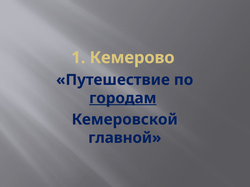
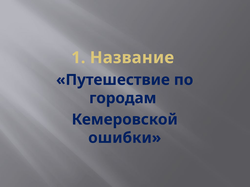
Кемерово: Кемерово -> Название
городам underline: present -> none
главной: главной -> ошибки
